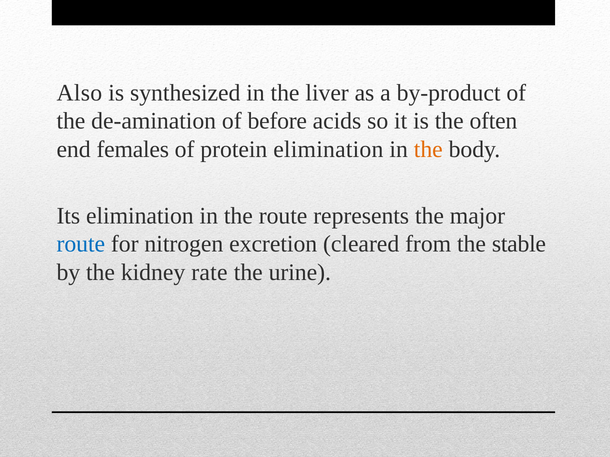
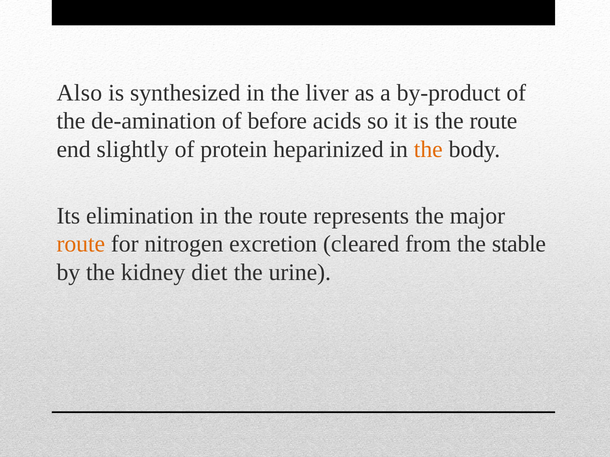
is the often: often -> route
females: females -> slightly
protein elimination: elimination -> heparinized
route at (81, 244) colour: blue -> orange
rate: rate -> diet
